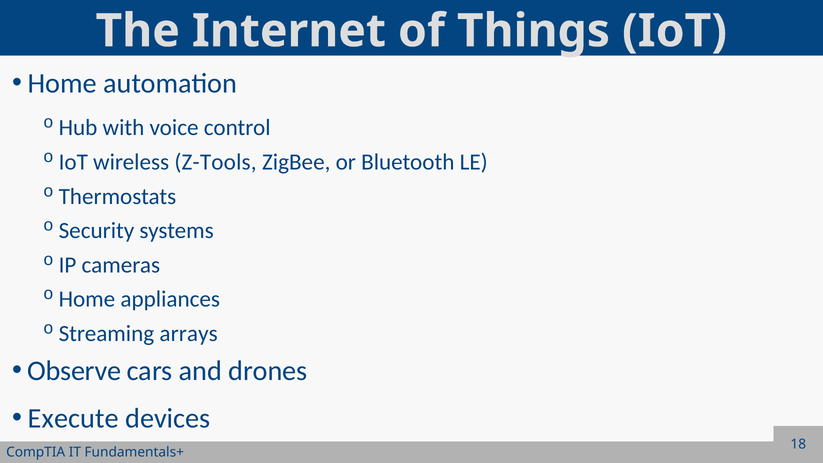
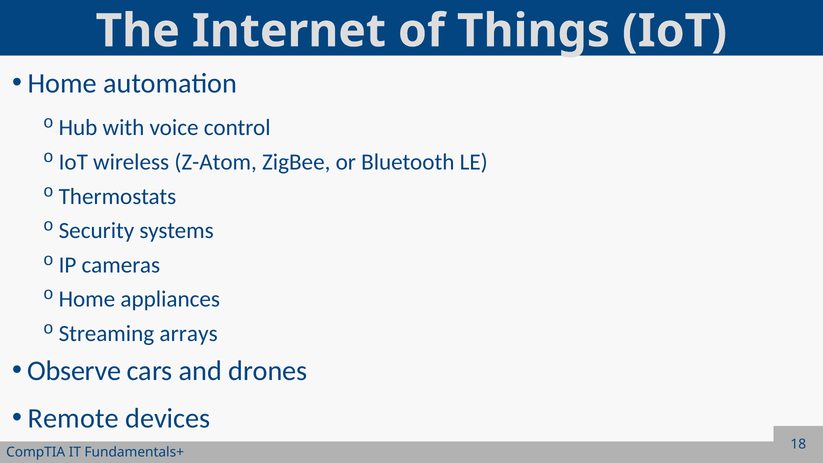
Z-Tools: Z-Tools -> Z-Atom
Execute: Execute -> Remote
